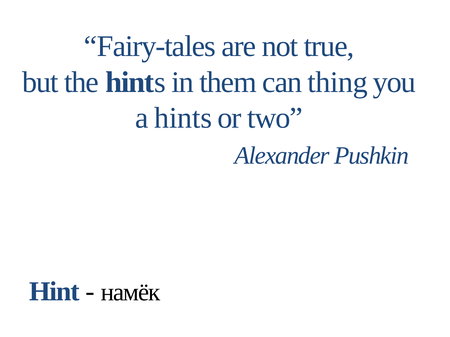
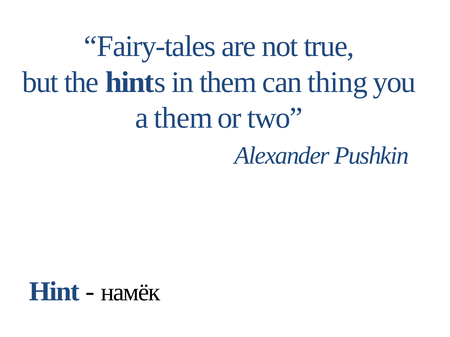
a hints: hints -> them
